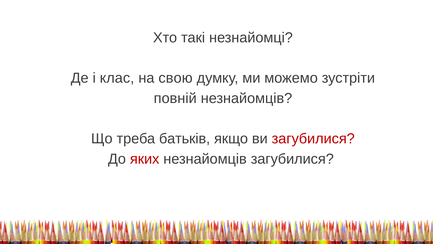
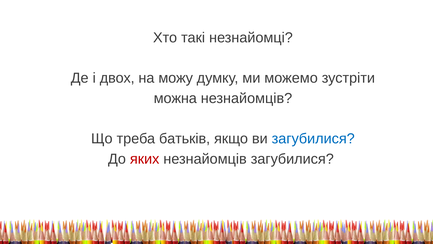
клас: клас -> двох
свою: свою -> можу
повній: повній -> можна
загубилися at (313, 139) colour: red -> blue
